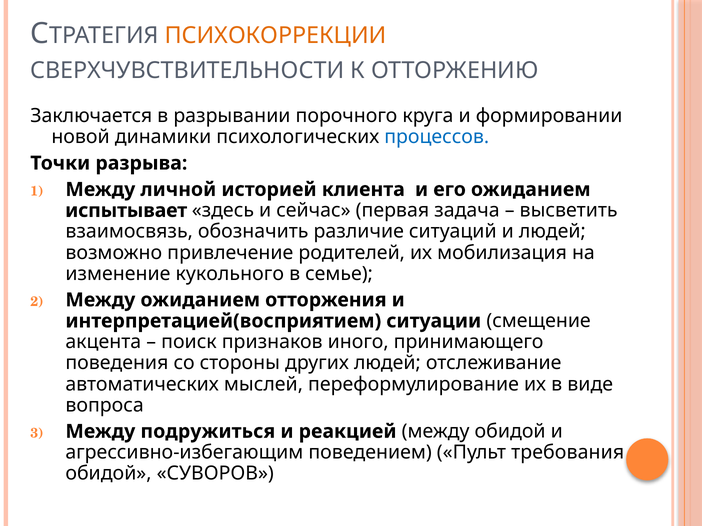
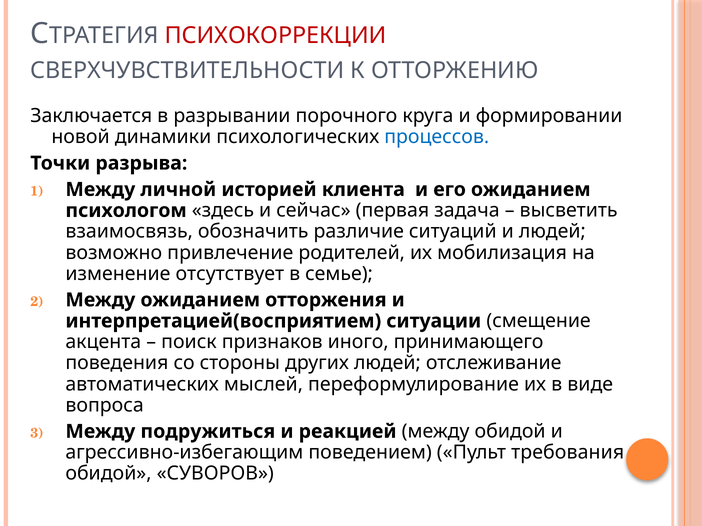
ПСИХОКОРРЕКЦИИ colour: orange -> red
испытывает: испытывает -> психологом
кукольного: кукольного -> отсутствует
